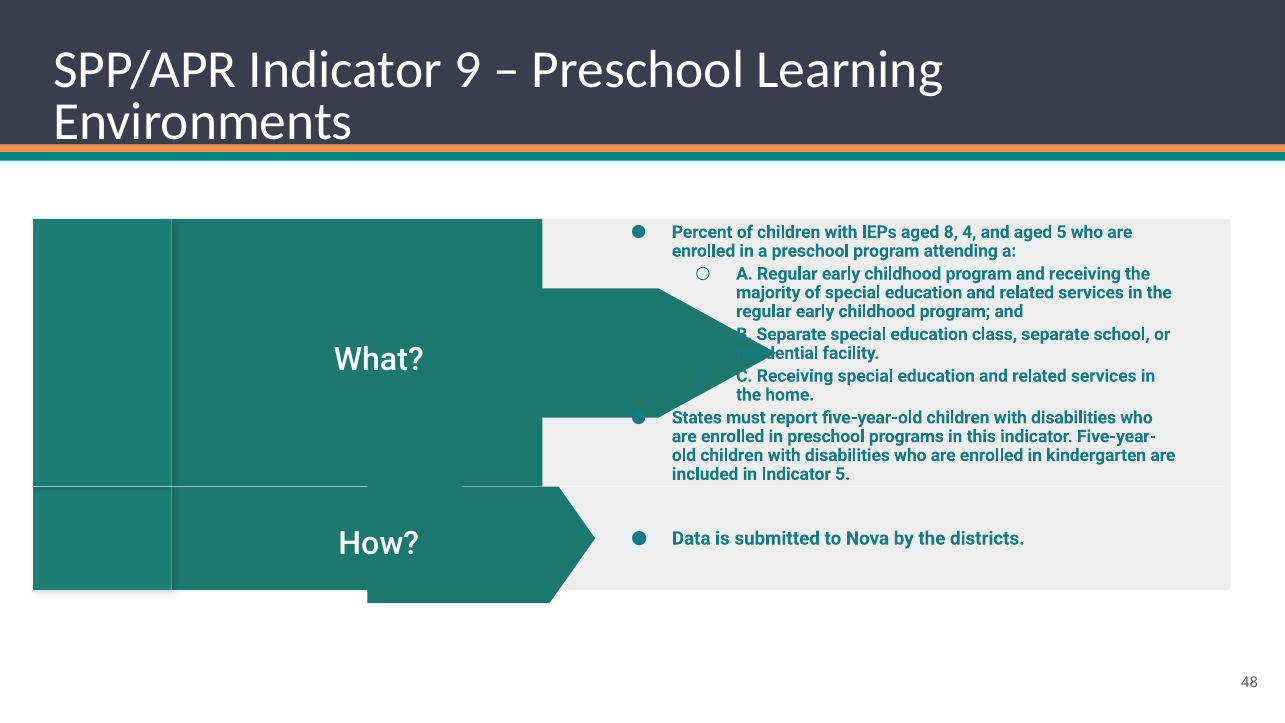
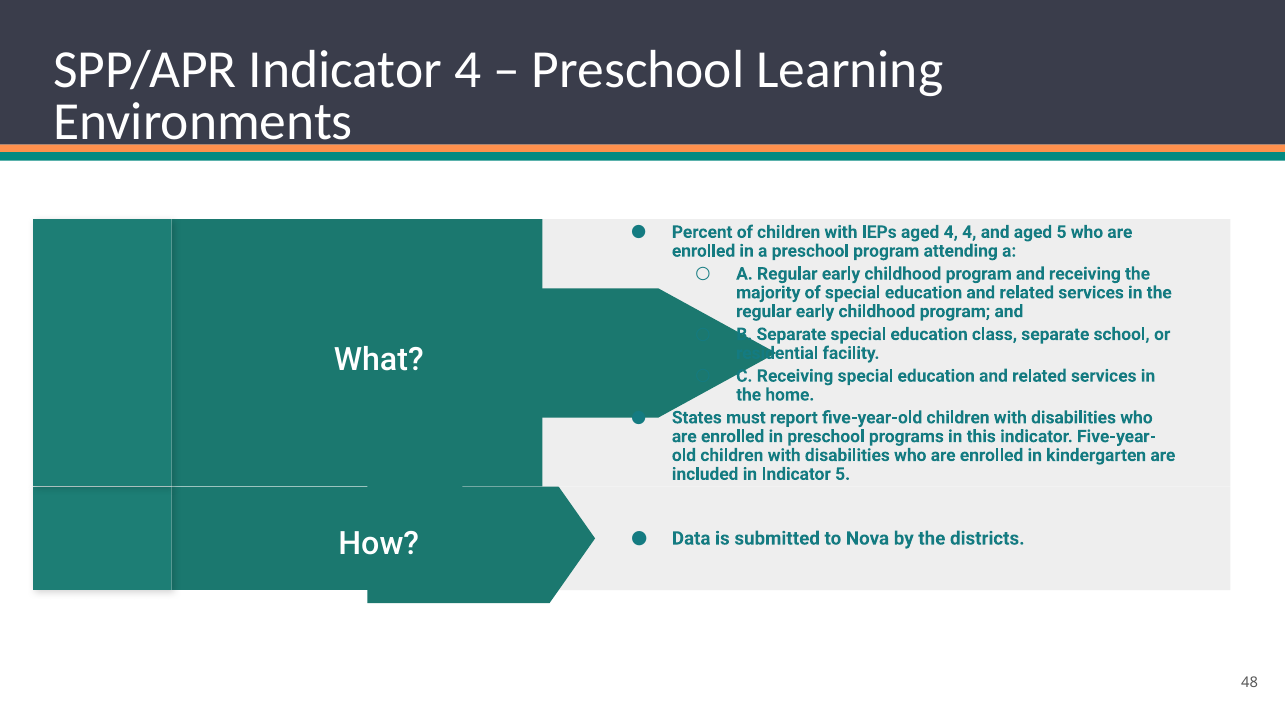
Indicator 9: 9 -> 4
aged 8: 8 -> 4
